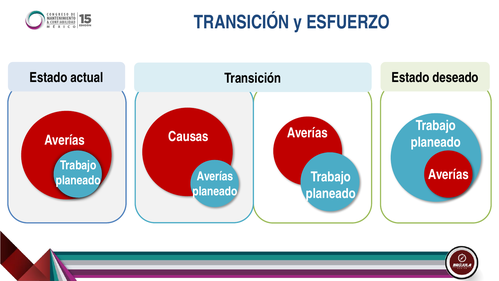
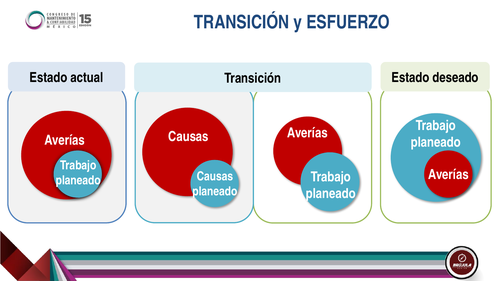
Averías at (215, 176): Averías -> Causas
